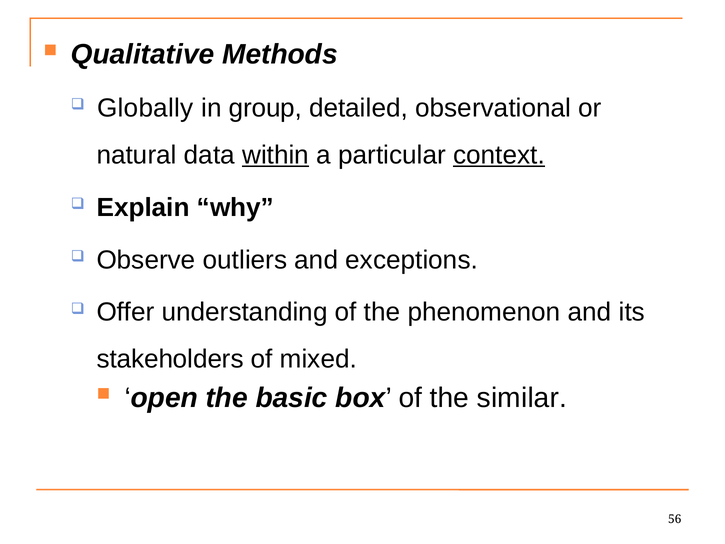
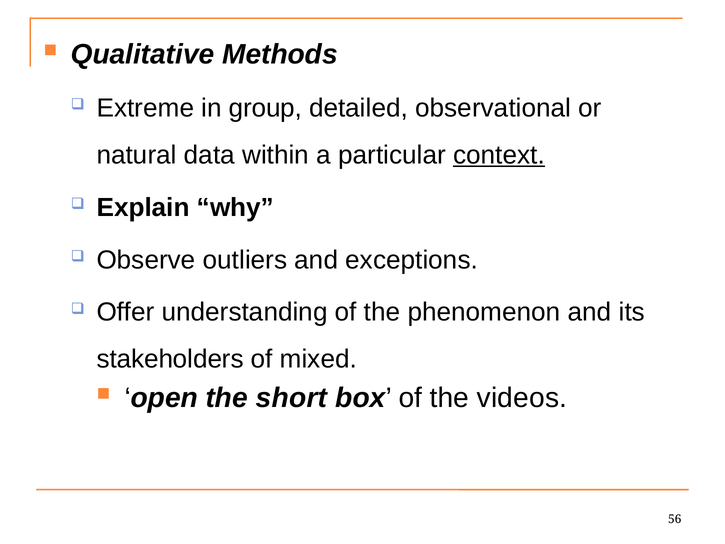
Globally: Globally -> Extreme
within underline: present -> none
basic: basic -> short
similar: similar -> videos
